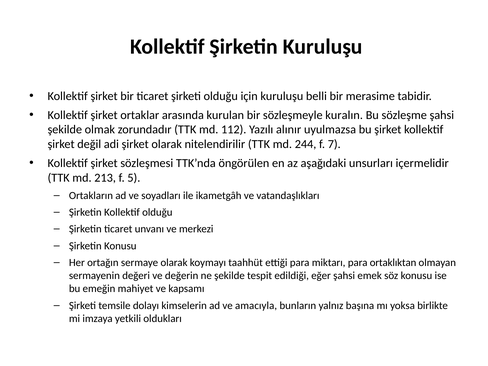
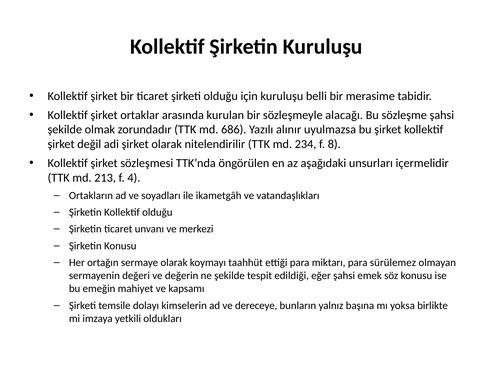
kuralın: kuralın -> alacağı
112: 112 -> 686
244: 244 -> 234
7: 7 -> 8
5: 5 -> 4
ortaklıktan: ortaklıktan -> sürülemez
amacıyla: amacıyla -> dereceye
